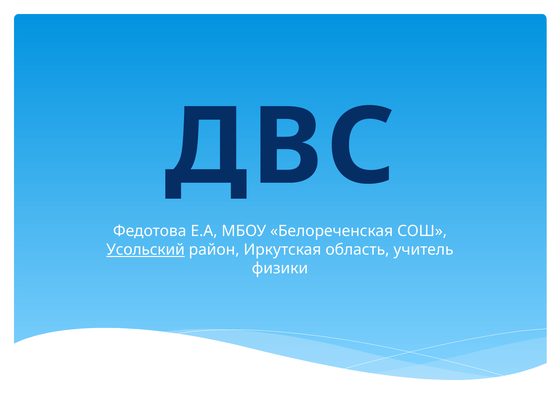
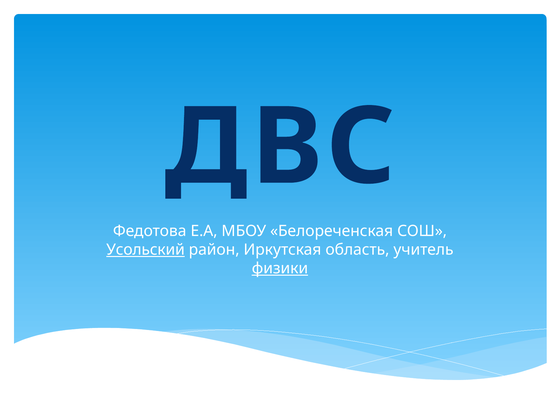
физики underline: none -> present
